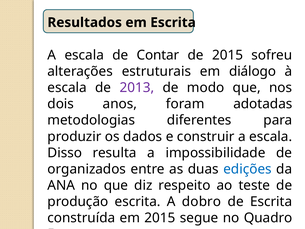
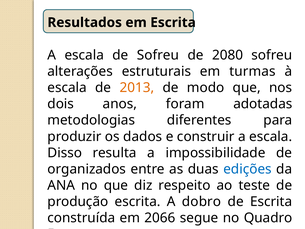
de Contar: Contar -> Sofreu
de 2015: 2015 -> 2080
diálogo: diálogo -> turmas
2013 colour: purple -> orange
em 2015: 2015 -> 2066
